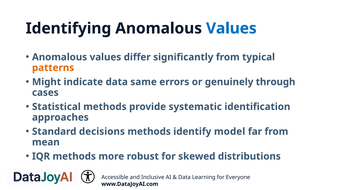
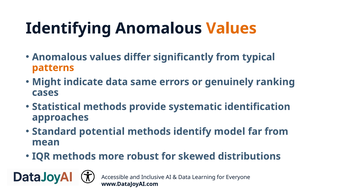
Values at (231, 28) colour: blue -> orange
through: through -> ranking
decisions: decisions -> potential
